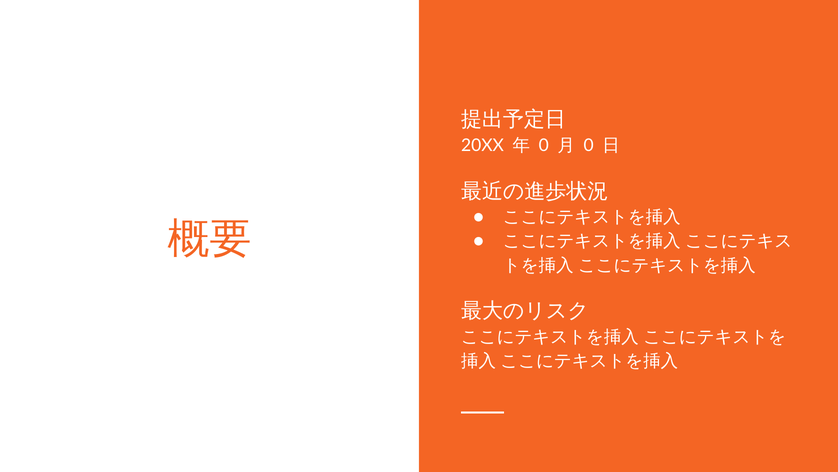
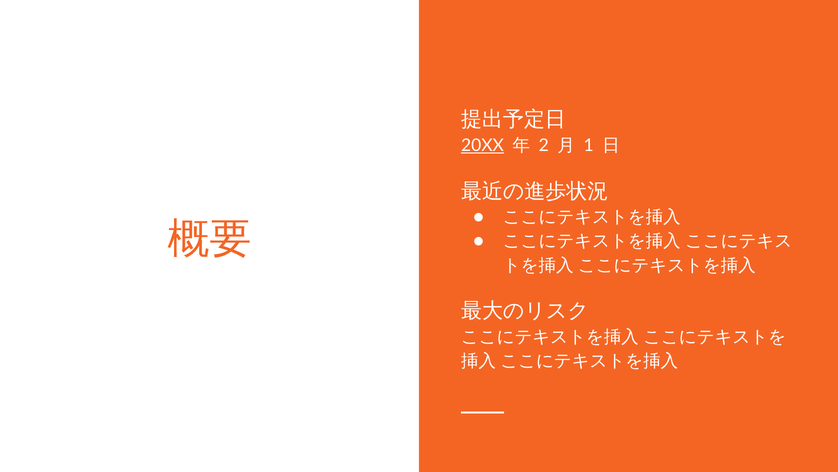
20XX underline: none -> present
0 at (544, 145): 0 -> 2
0 at (589, 145): 0 -> 1
